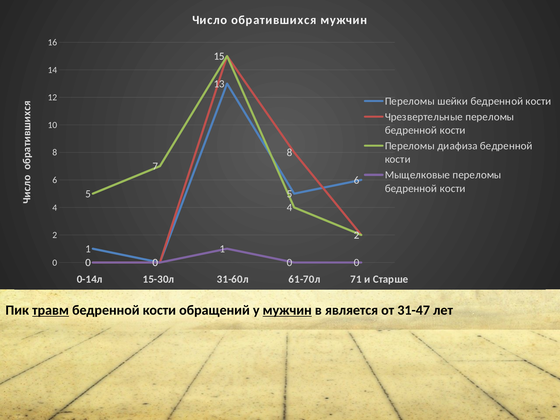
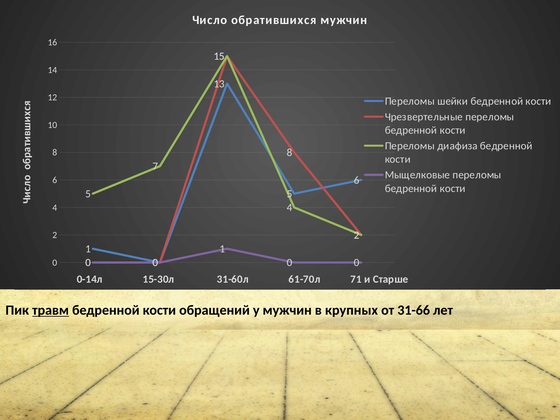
мужчин at (287, 310) underline: present -> none
является: является -> крупных
31-47: 31-47 -> 31-66
